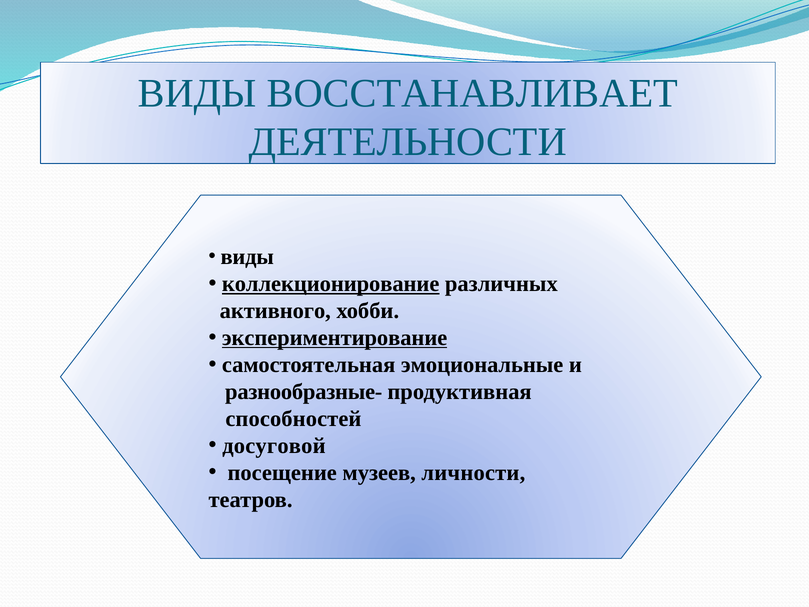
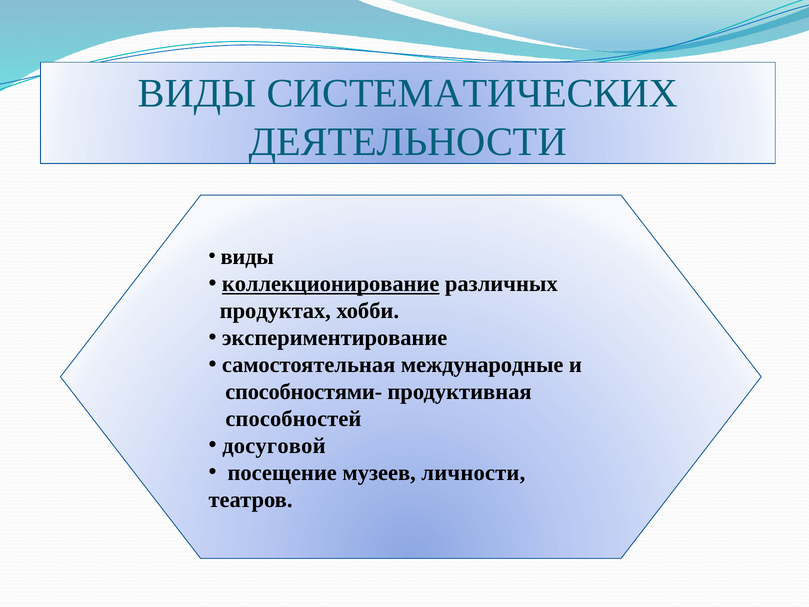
ВОССТАНАВЛИВАЕТ: ВОССТАНАВЛИВАЕТ -> СИСТЕМАТИЧЕСКИХ
активного: активного -> продуктах
экспериментирование underline: present -> none
эмоциональные: эмоциональные -> международные
разнообразные-: разнообразные- -> способностями-
